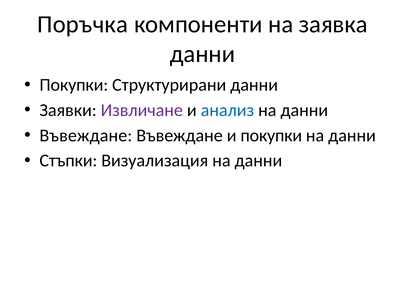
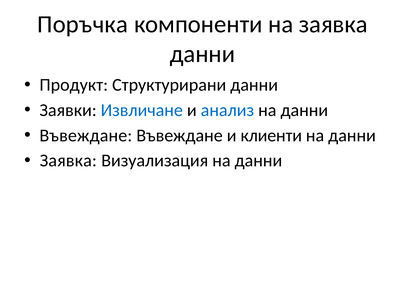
Покупки at (74, 85): Покупки -> Продукт
Извличане colour: purple -> blue
и покупки: покупки -> клиенти
Стъпки at (68, 161): Стъпки -> Заявка
